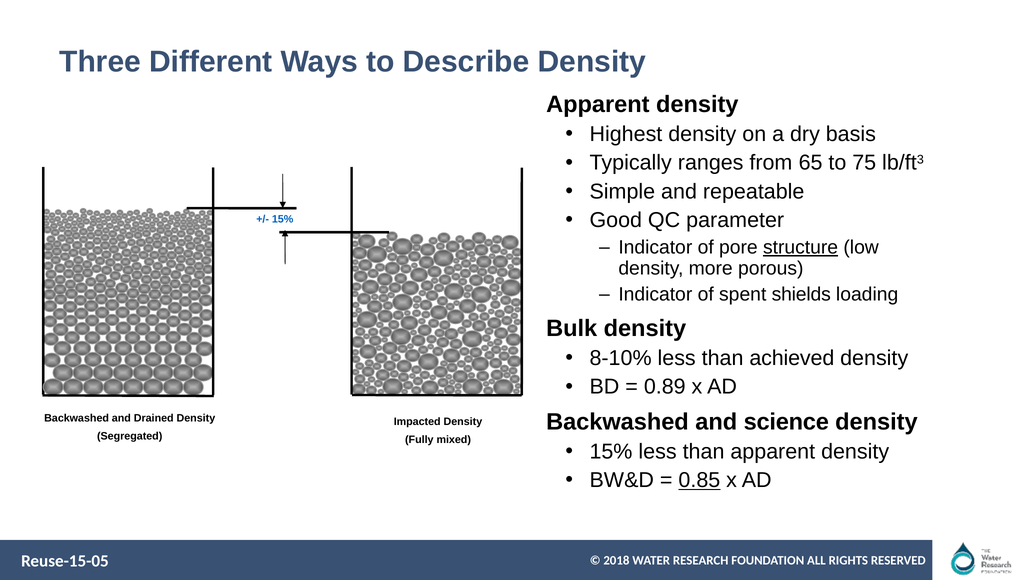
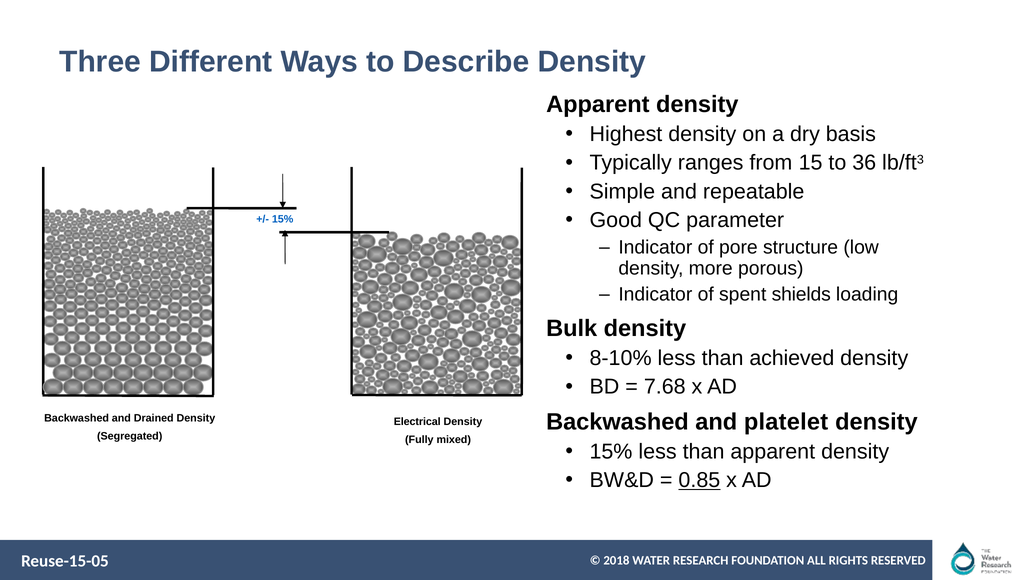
65: 65 -> 15
75: 75 -> 36
structure underline: present -> none
0.89: 0.89 -> 7.68
science: science -> platelet
Impacted: Impacted -> Electrical
